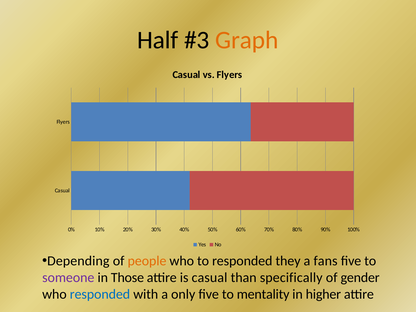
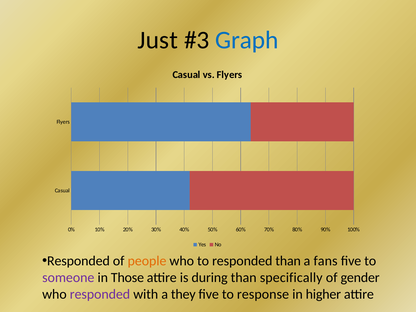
Half: Half -> Just
Graph colour: orange -> blue
Depending at (78, 261): Depending -> Responded
responded they: they -> than
is casual: casual -> during
responded at (100, 294) colour: blue -> purple
only: only -> they
mentality: mentality -> response
